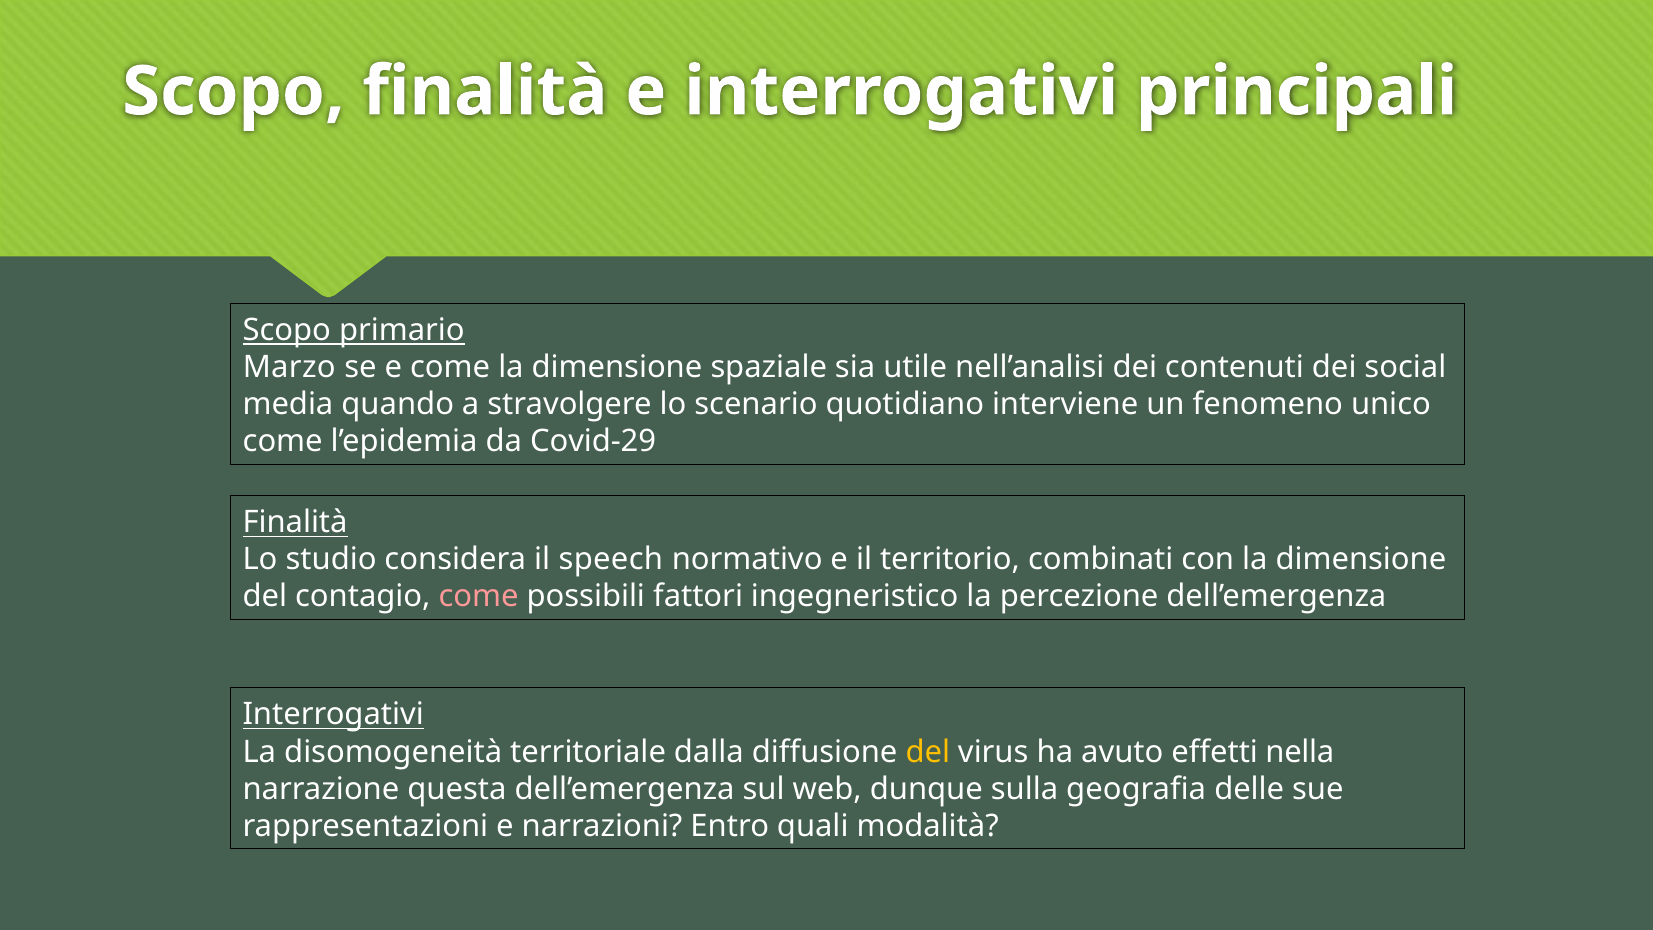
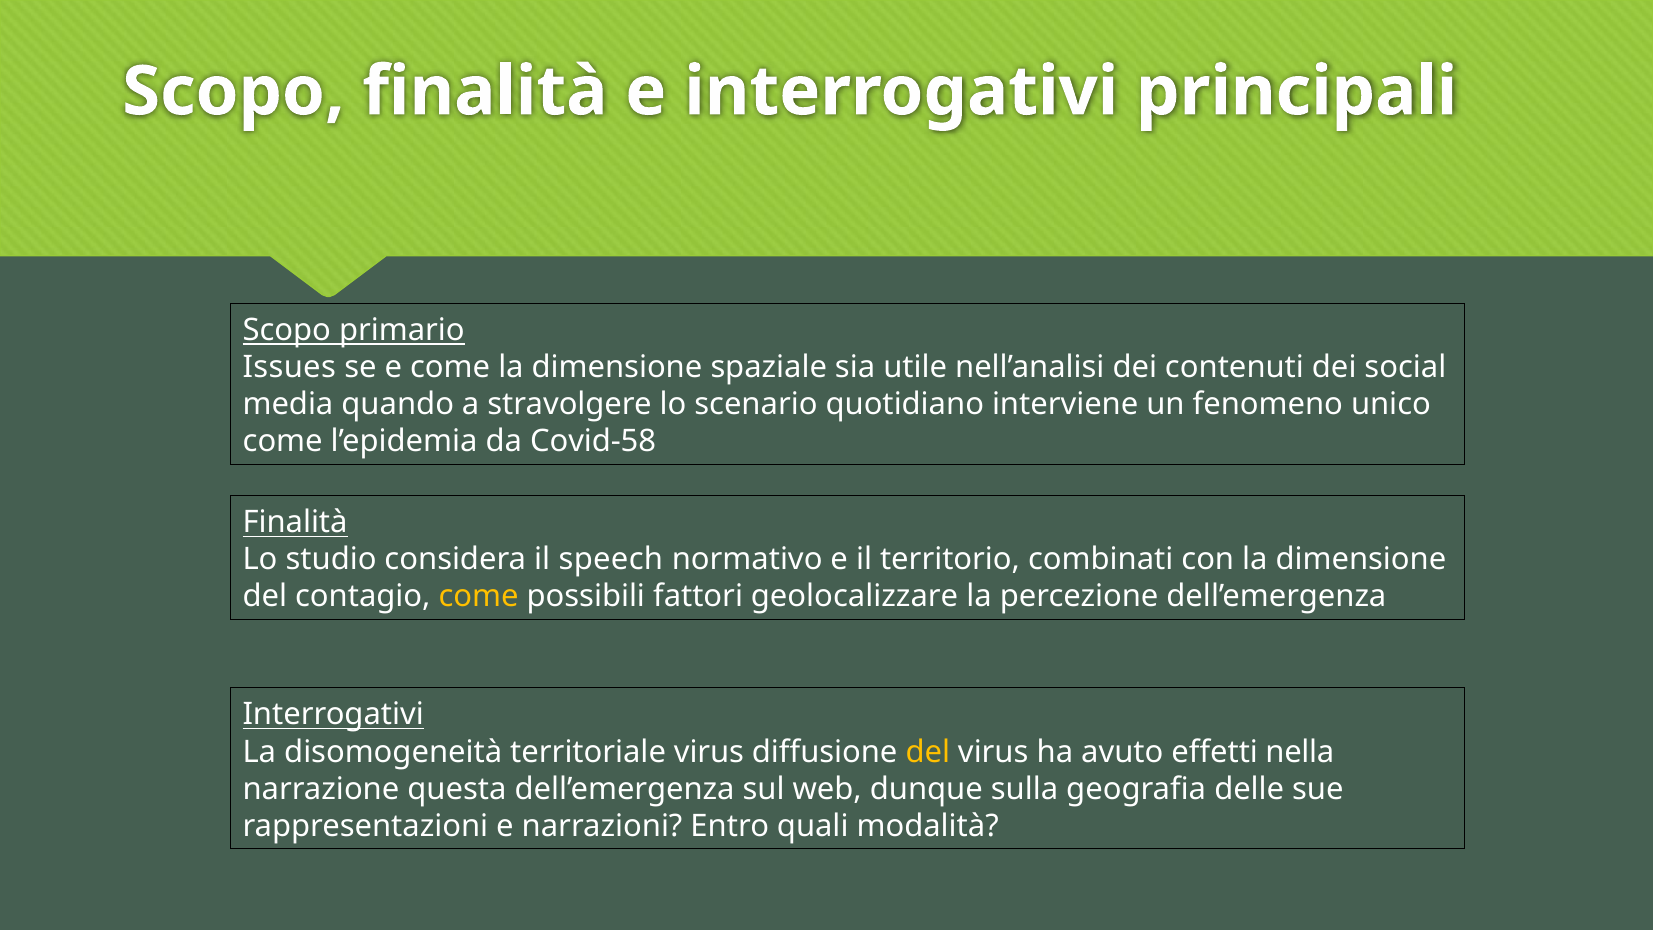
Marzo: Marzo -> Issues
Covid-29: Covid-29 -> Covid-58
come at (479, 597) colour: pink -> yellow
ingegneristico: ingegneristico -> geolocalizzare
territoriale dalla: dalla -> virus
